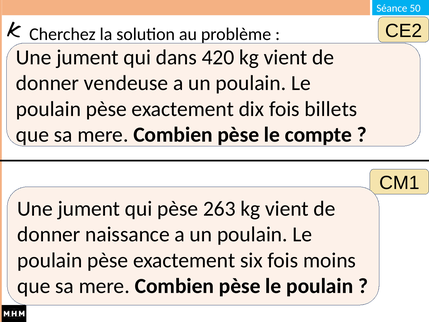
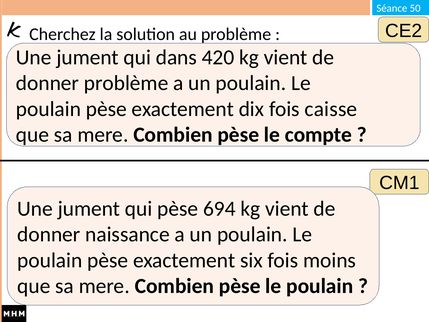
donner vendeuse: vendeuse -> problème
billets: billets -> caisse
263: 263 -> 694
